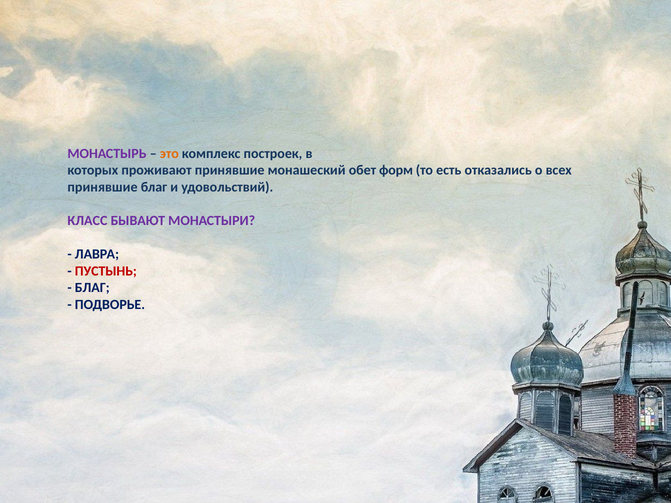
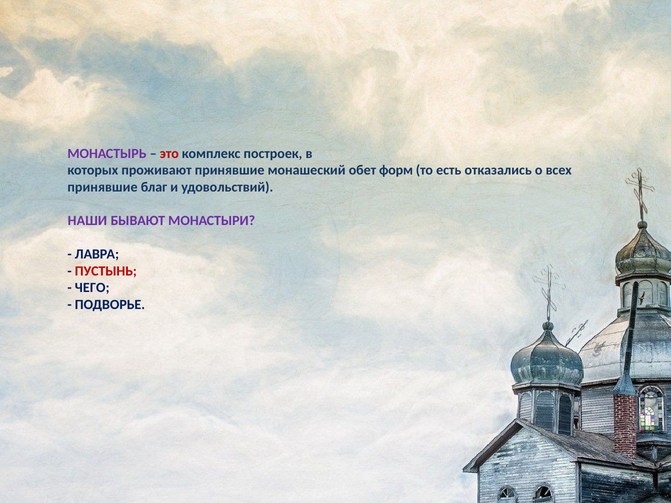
это colour: orange -> red
КЛАСС: КЛАСС -> НАШИ
БЛАГ at (92, 288): БЛАГ -> ЧЕГО
